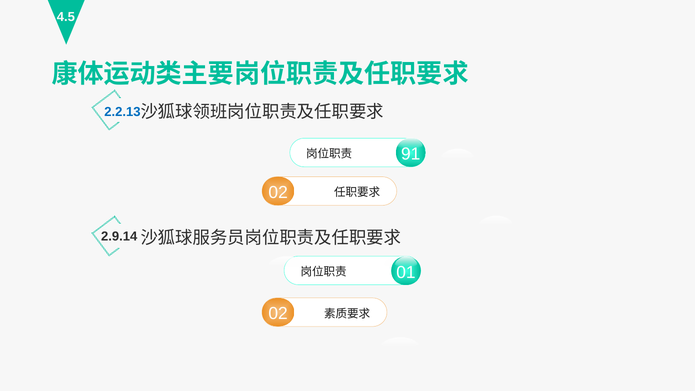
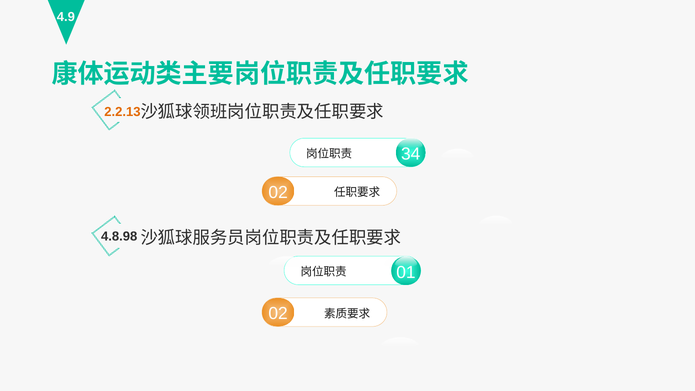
4.5: 4.5 -> 4.9
2.2.13 colour: blue -> orange
91: 91 -> 34
2.9.14: 2.9.14 -> 4.8.98
